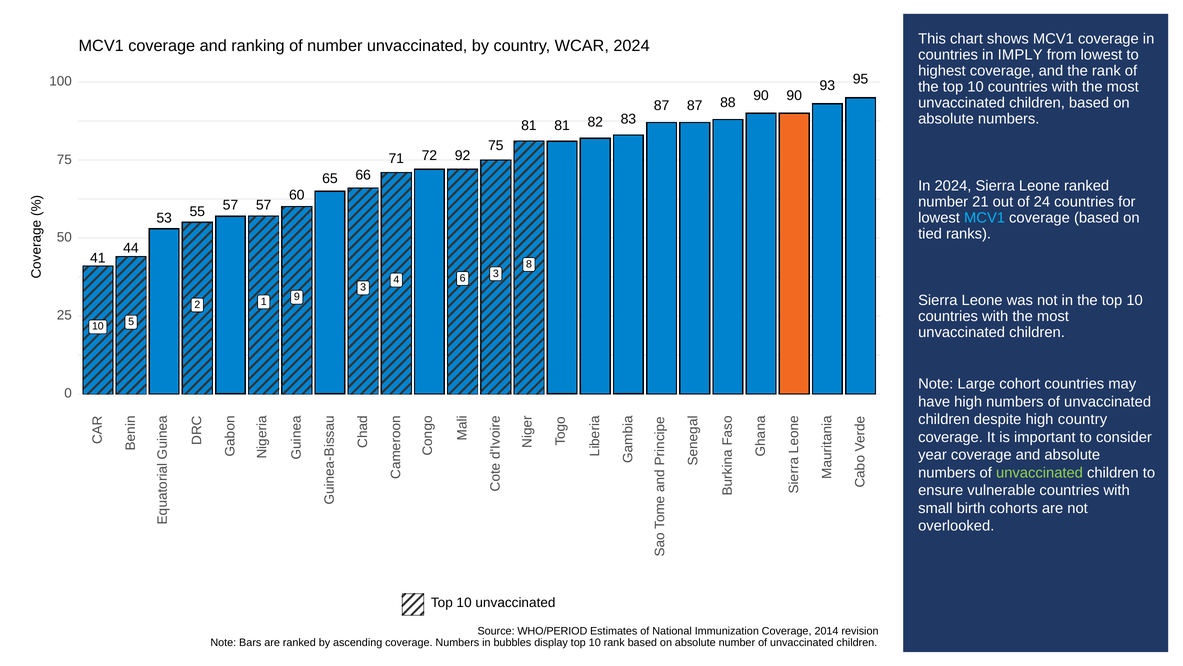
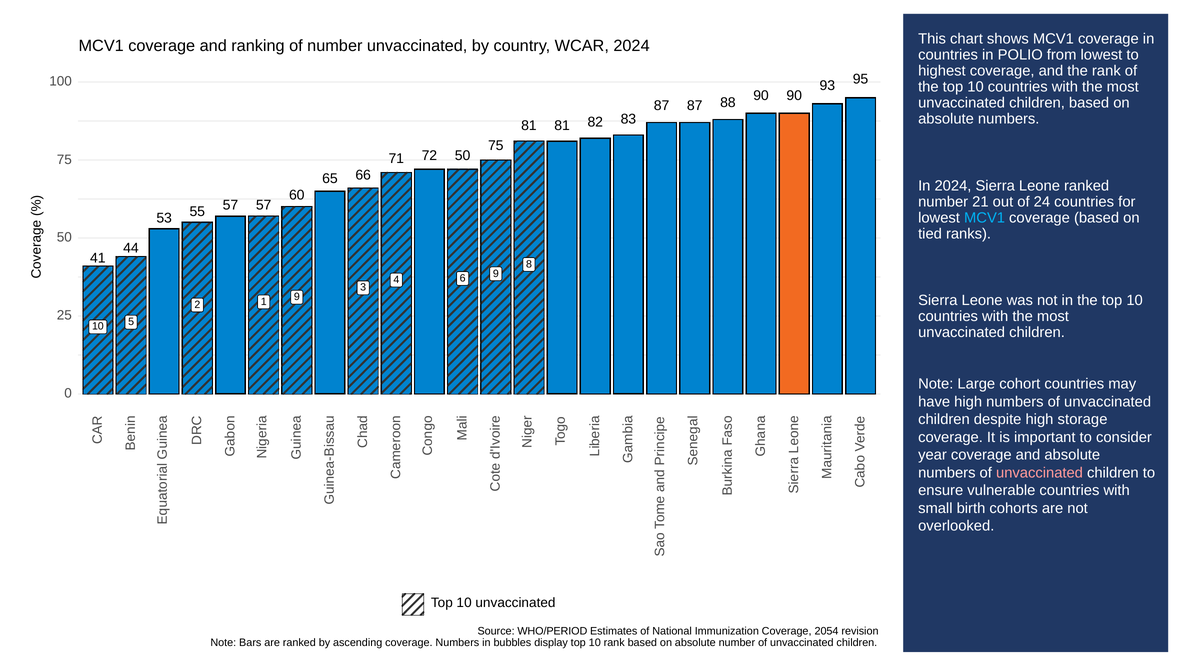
IMPLY: IMPLY -> POLIO
71 92: 92 -> 50
6 3: 3 -> 9
high country: country -> storage
unvaccinated at (1040, 472) colour: light green -> pink
2014: 2014 -> 2054
